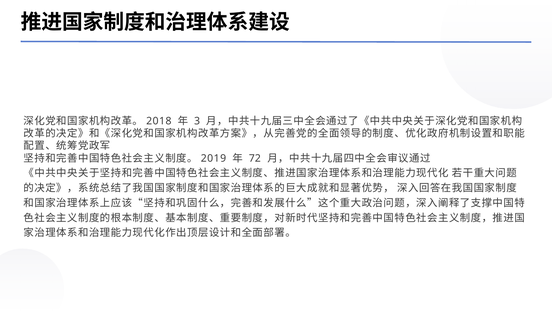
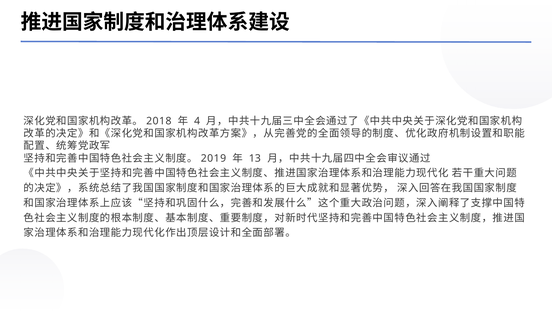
3: 3 -> 4
72: 72 -> 13
